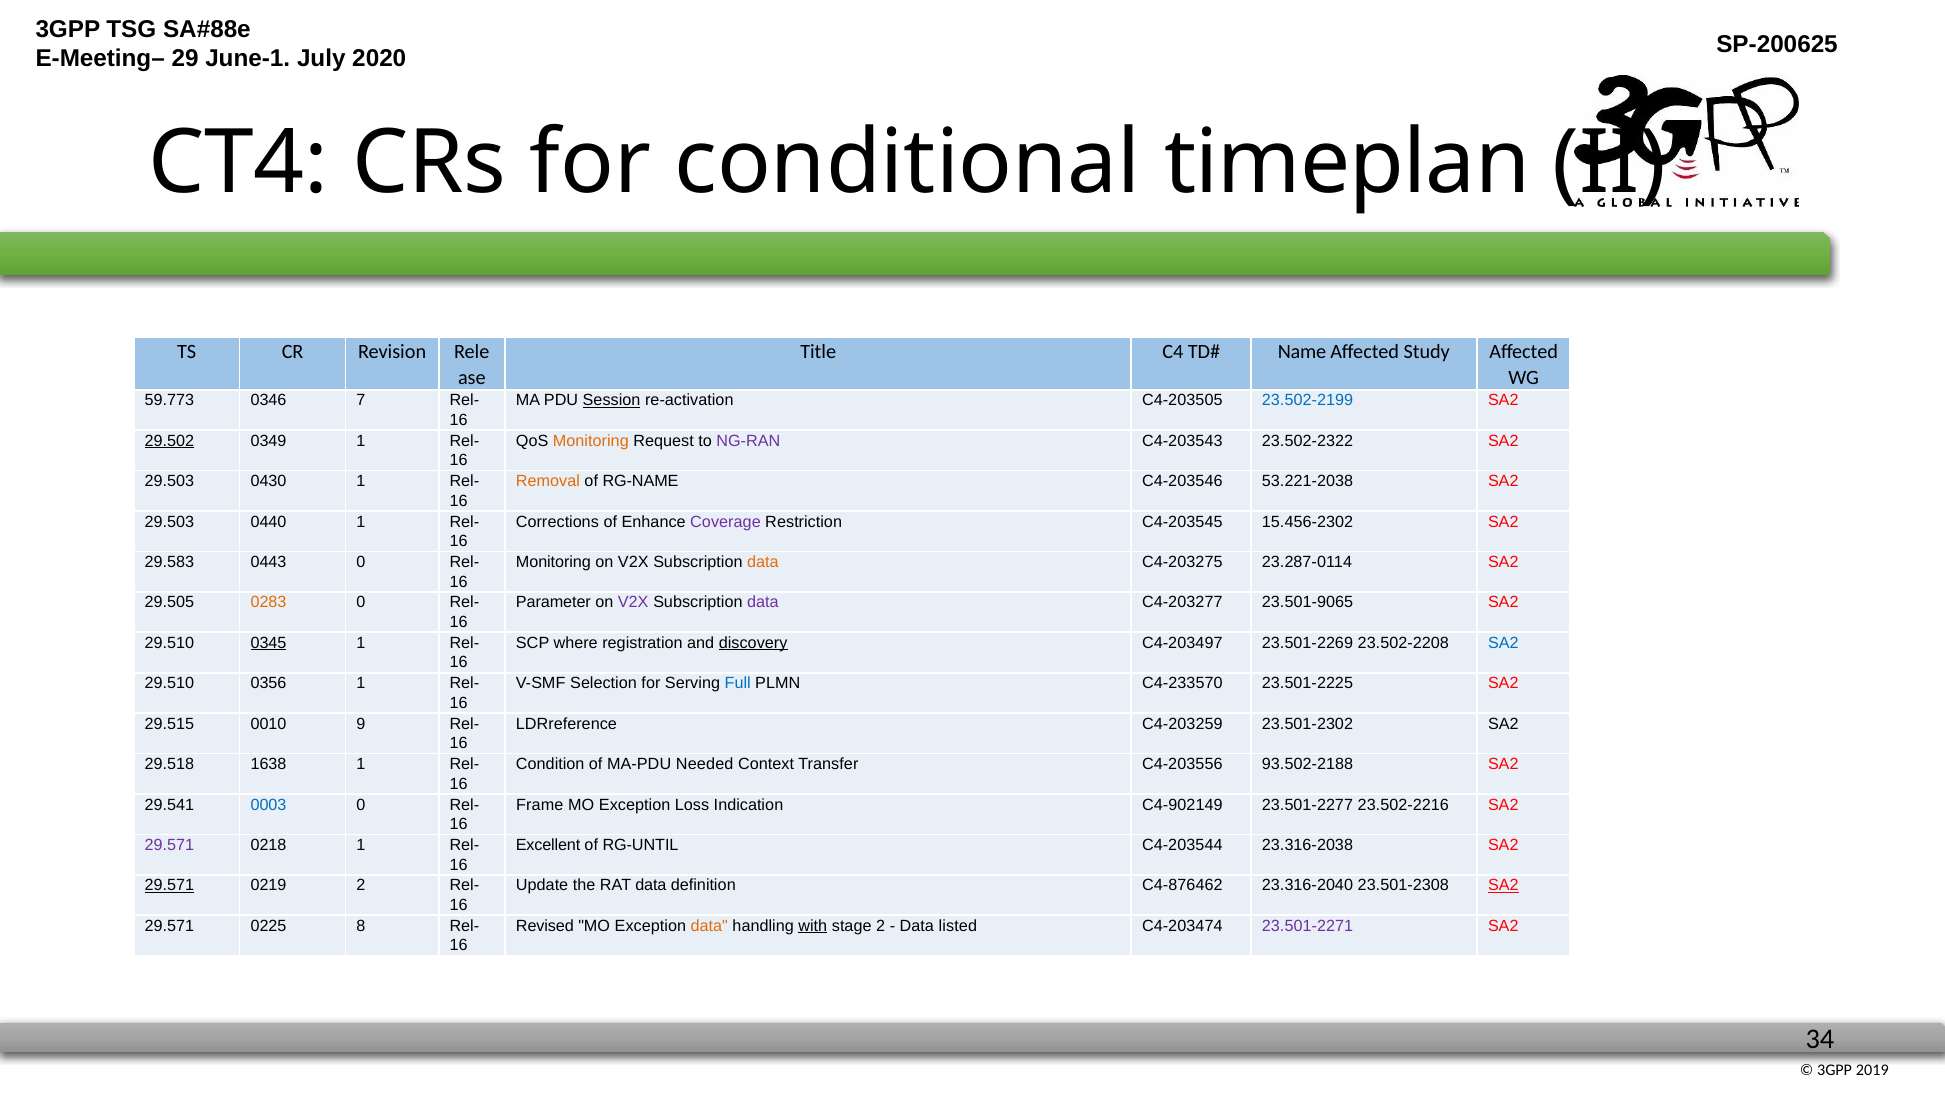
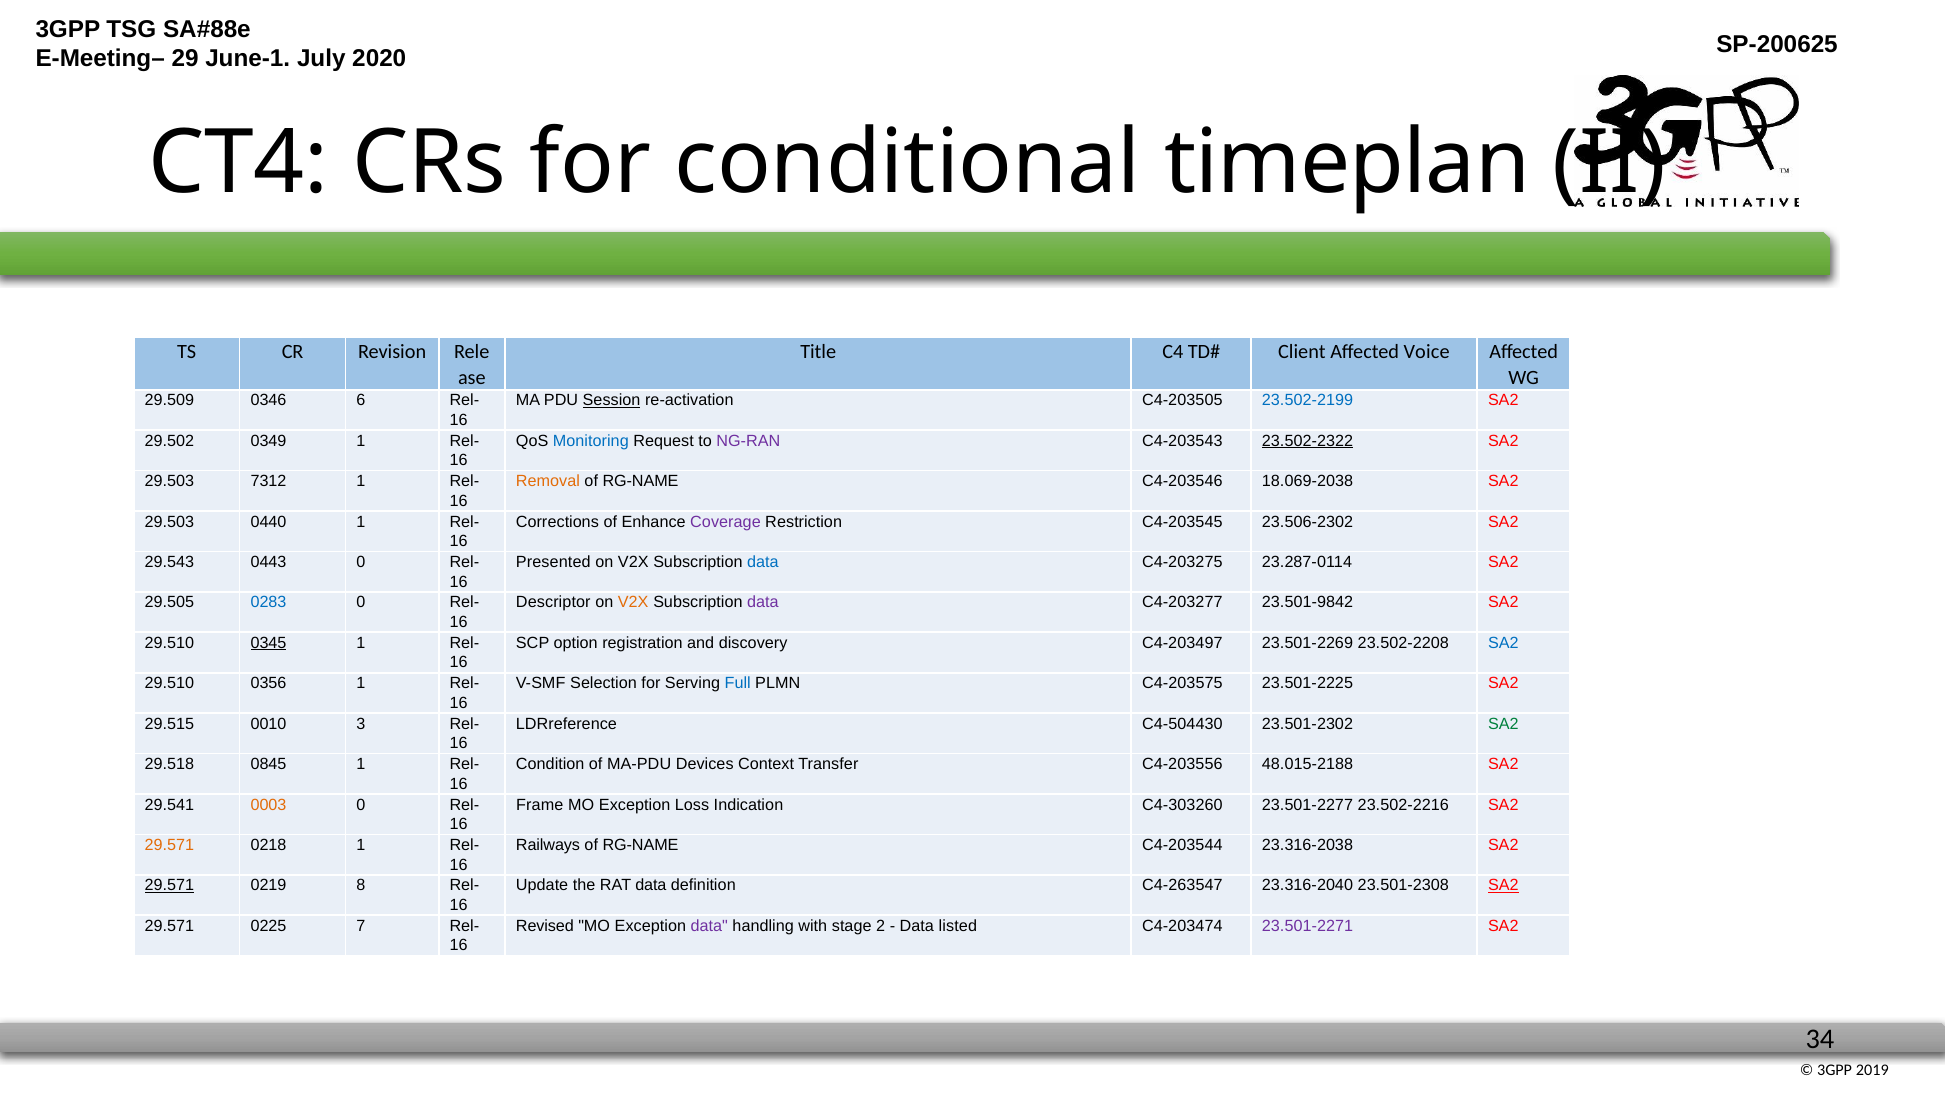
Name: Name -> Client
Study: Study -> Voice
59.773: 59.773 -> 29.509
7: 7 -> 6
29.502 underline: present -> none
Monitoring at (591, 441) colour: orange -> blue
23.502-2322 underline: none -> present
0430: 0430 -> 7312
53.221-2038: 53.221-2038 -> 18.069-2038
15.456-2302: 15.456-2302 -> 23.506-2302
29.583: 29.583 -> 29.543
Monitoring at (553, 562): Monitoring -> Presented
data at (763, 562) colour: orange -> blue
0283 colour: orange -> blue
Parameter: Parameter -> Descriptor
V2X at (633, 603) colour: purple -> orange
23.501-9065: 23.501-9065 -> 23.501-9842
where: where -> option
discovery underline: present -> none
C4-233570: C4-233570 -> C4-203575
9: 9 -> 3
C4-203259: C4-203259 -> C4-504430
SA2 at (1503, 724) colour: black -> green
1638: 1638 -> 0845
Needed: Needed -> Devices
93.502-2188: 93.502-2188 -> 48.015-2188
0003 colour: blue -> orange
C4-902149: C4-902149 -> C4-303260
29.571 at (169, 845) colour: purple -> orange
Excellent: Excellent -> Railways
RG-UNTIL at (640, 845): RG-UNTIL -> RG-NAME
0219 2: 2 -> 8
C4-876462: C4-876462 -> C4-263547
8: 8 -> 7
data at (709, 926) colour: orange -> purple
with underline: present -> none
